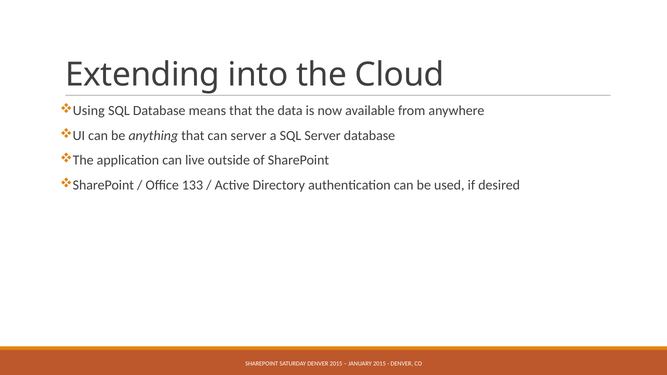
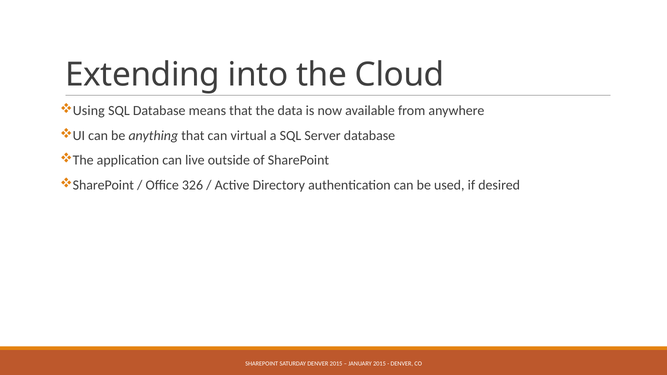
can server: server -> virtual
133: 133 -> 326
